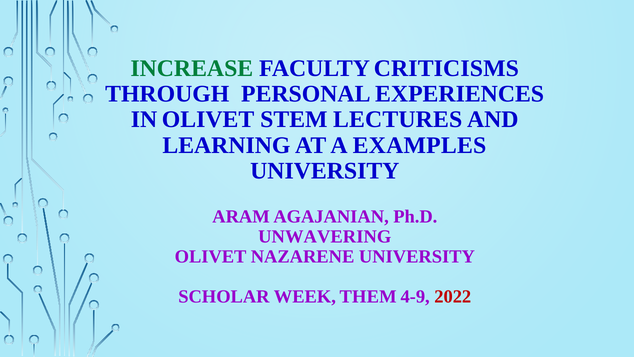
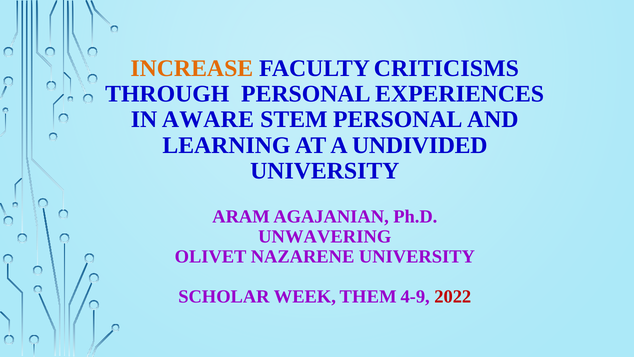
INCREASE colour: green -> orange
IN OLIVET: OLIVET -> AWARE
STEM LECTURES: LECTURES -> PERSONAL
EXAMPLES: EXAMPLES -> UNDIVIDED
